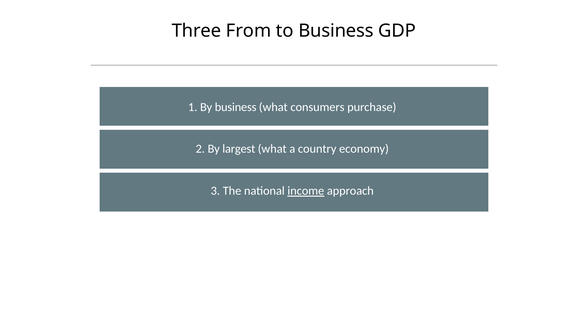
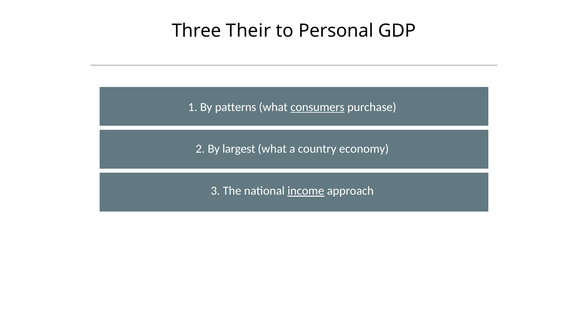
From: From -> Their
to Business: Business -> Personal
By business: business -> patterns
consumers underline: none -> present
